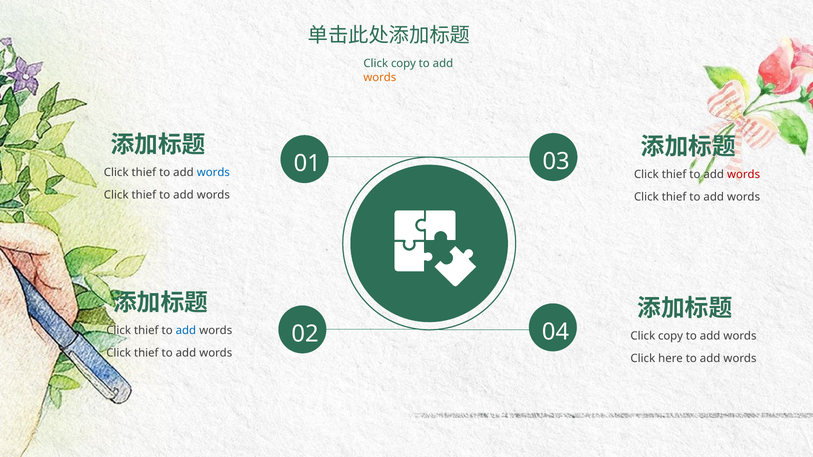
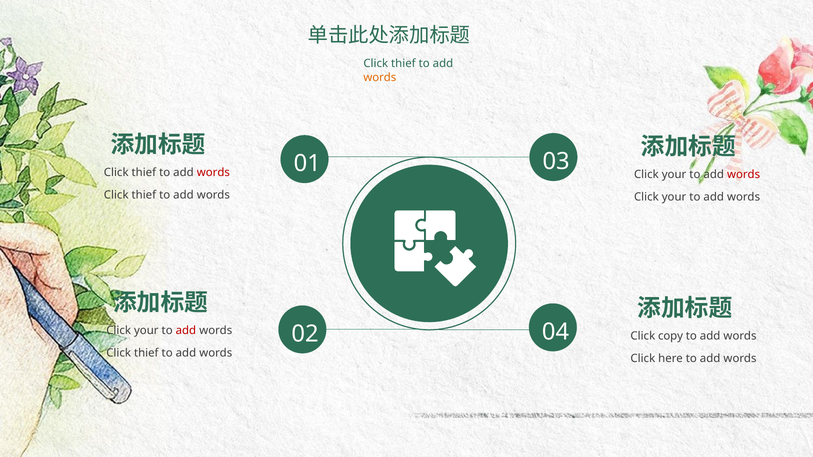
copy at (403, 64): copy -> thief
words at (213, 172) colour: blue -> red
thief at (674, 175): thief -> your
thief at (674, 197): thief -> your
thief at (146, 331): thief -> your
add at (186, 331) colour: blue -> red
